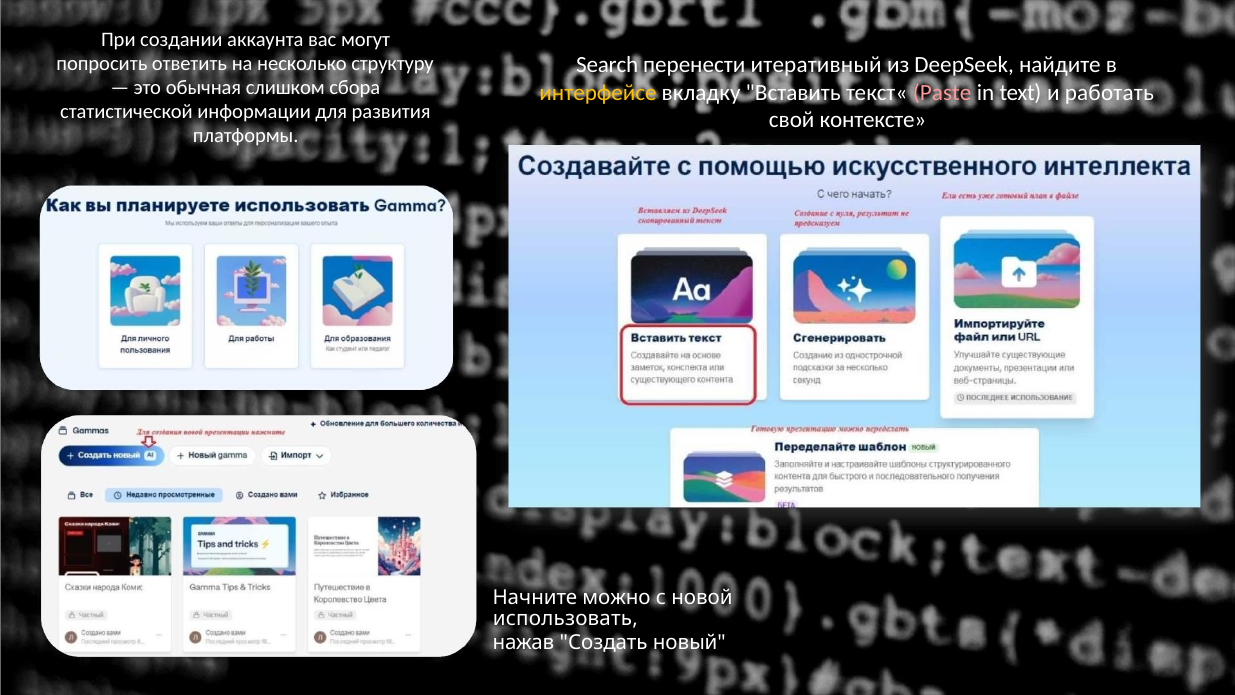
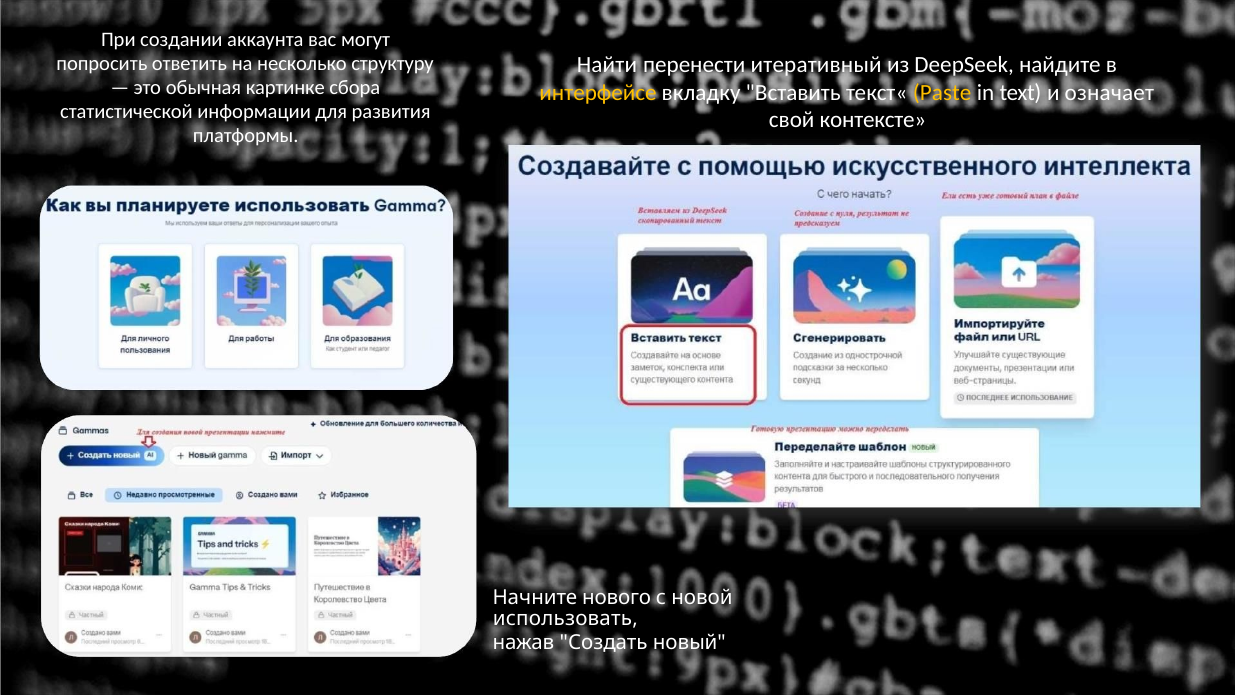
Search: Search -> Найти
слишком: слишком -> картинке
Paste colour: pink -> yellow
работать: работать -> означает
можно: можно -> нового
